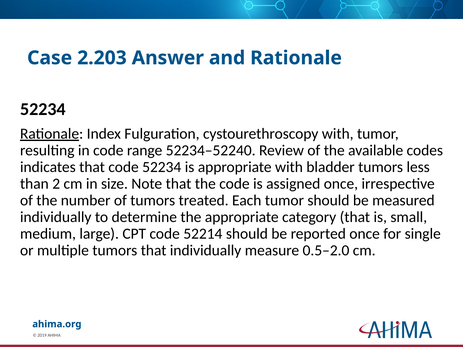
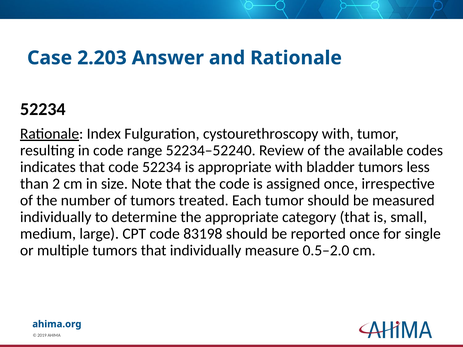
52214: 52214 -> 83198
